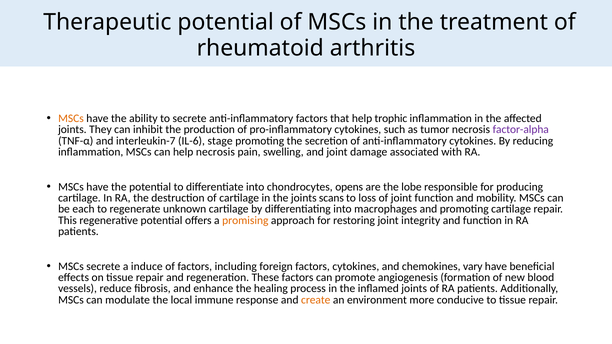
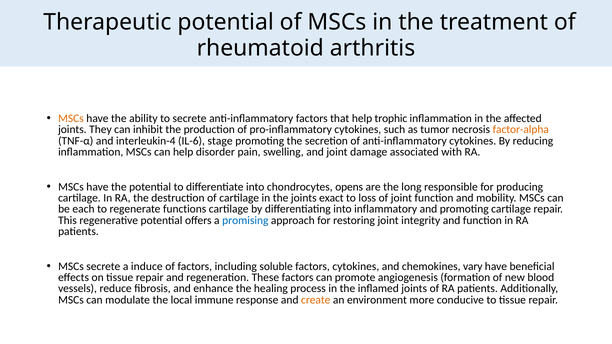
factor-alpha colour: purple -> orange
interleukin-7: interleukin-7 -> interleukin-4
help necrosis: necrosis -> disorder
lobe: lobe -> long
scans: scans -> exact
unknown: unknown -> functions
macrophages: macrophages -> inflammatory
promising colour: orange -> blue
foreign: foreign -> soluble
